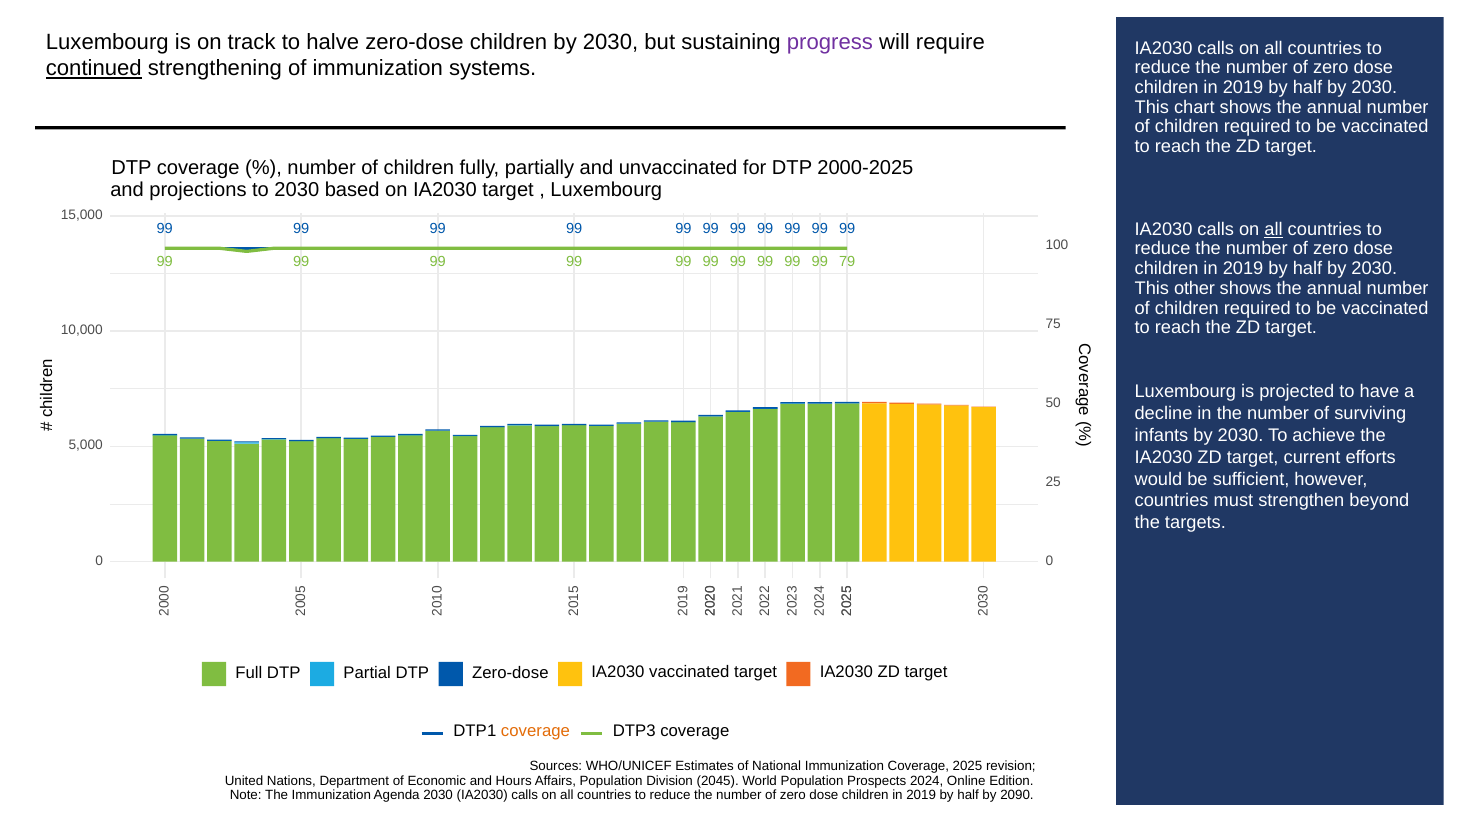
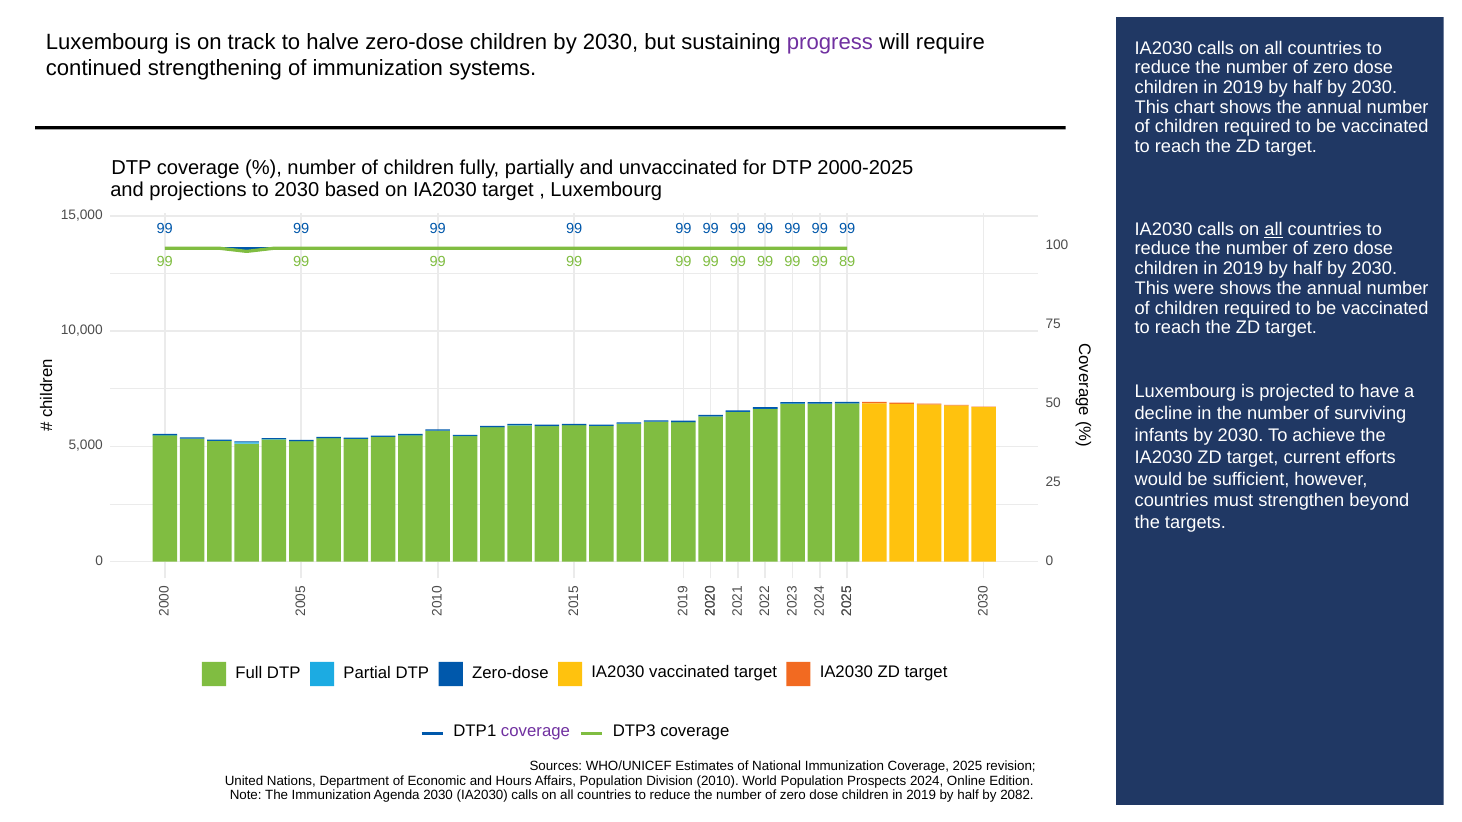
continued underline: present -> none
79: 79 -> 89
other: other -> were
coverage at (535, 732) colour: orange -> purple
2045: 2045 -> 2010
2090: 2090 -> 2082
